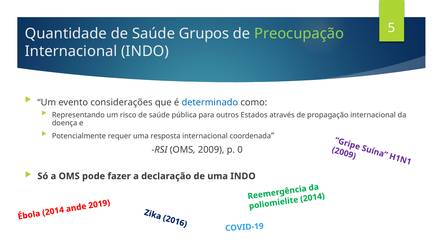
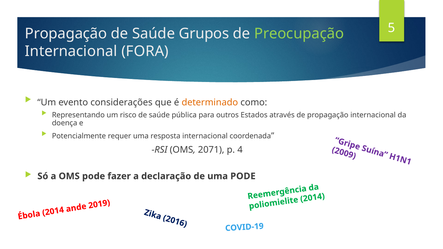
Quantidade at (66, 34): Quantidade -> Propagação
Internacional INDO: INDO -> FORA
determinado colour: blue -> orange
2009: 2009 -> 2071
p 0: 0 -> 4
uma INDO: INDO -> PODE
